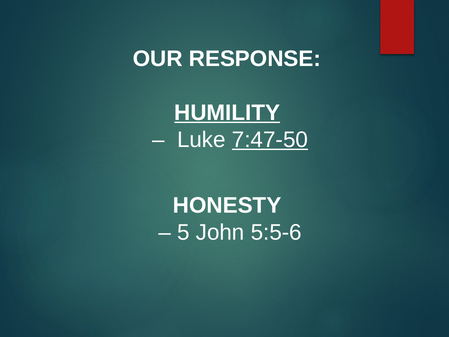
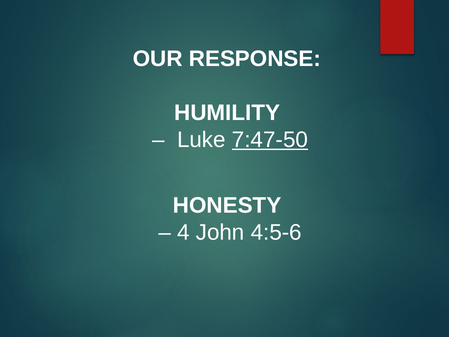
HUMILITY underline: present -> none
5: 5 -> 4
5:5-6: 5:5-6 -> 4:5-6
